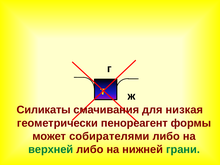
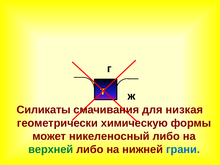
пенореагент: пенореагент -> химическую
собирателями: собирателями -> никеленосный
грани colour: green -> blue
